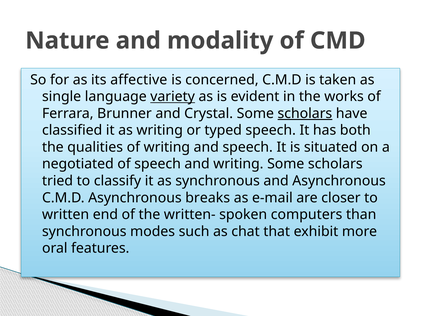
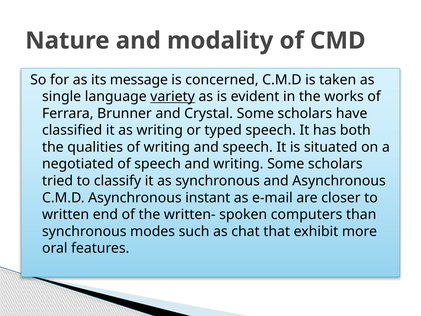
affective: affective -> message
scholars at (305, 113) underline: present -> none
breaks: breaks -> instant
